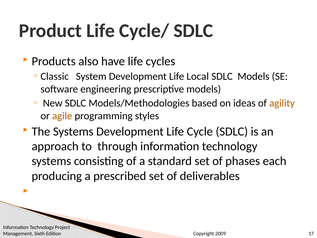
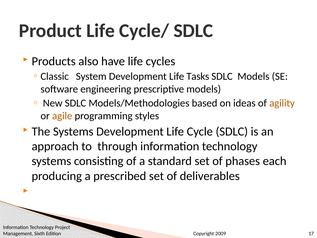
Local: Local -> Tasks
